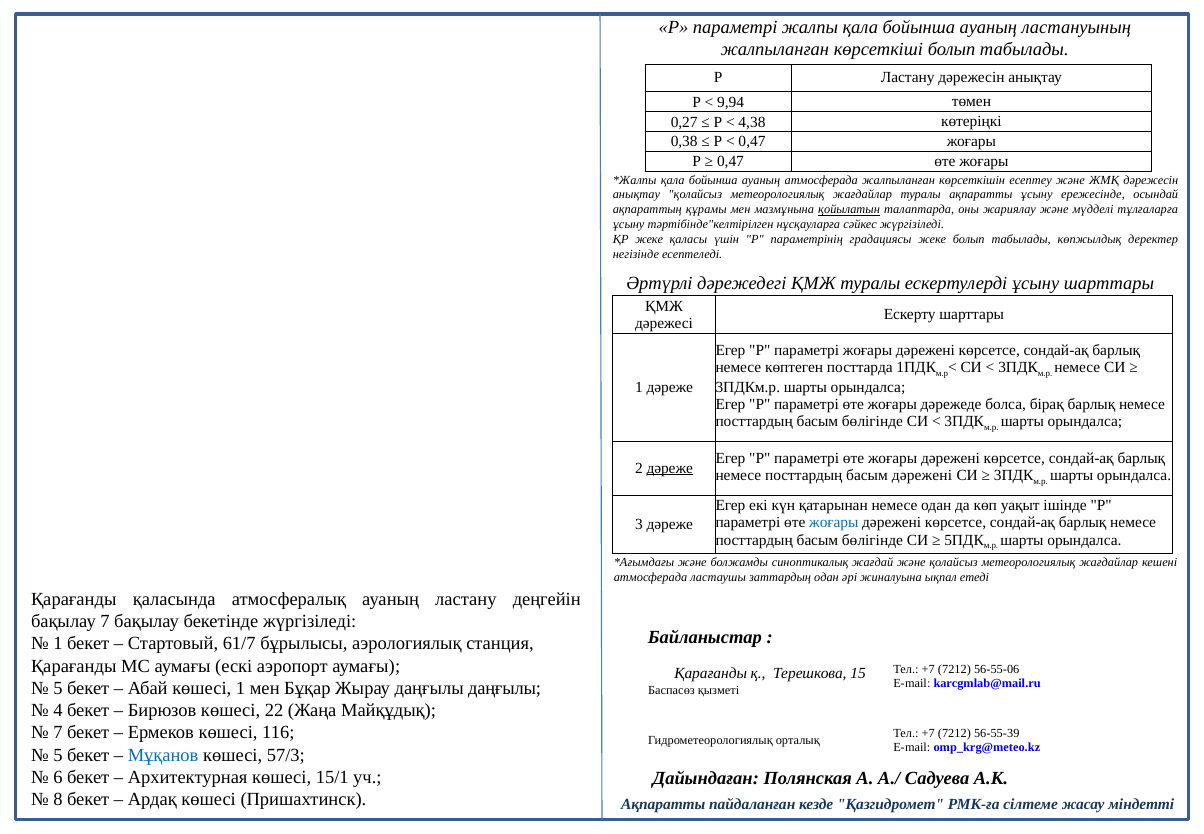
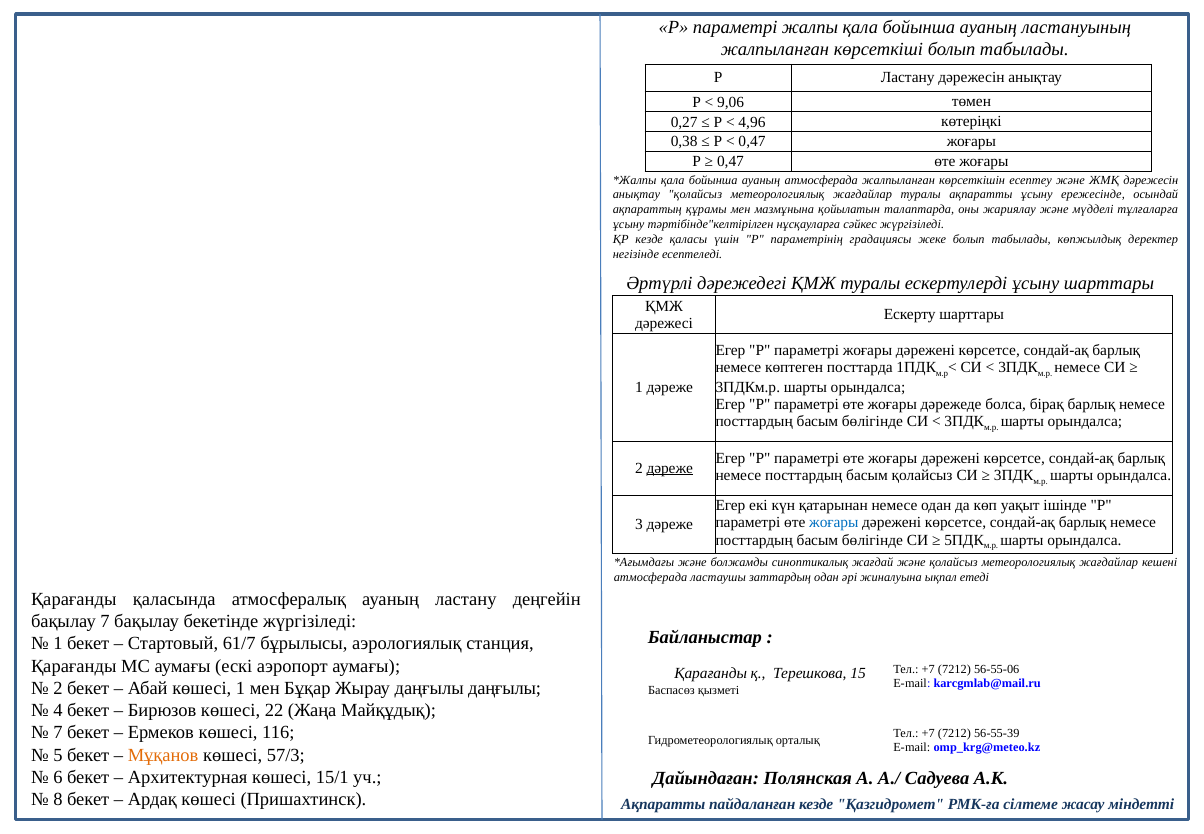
9,94: 9,94 -> 9,06
4,38: 4,38 -> 4,96
қойылатын underline: present -> none
ҚР жеке: жеке -> кезде
басым дәрежені: дәрежені -> қолайсыз
5 at (58, 688): 5 -> 2
Мұқанов colour: blue -> orange
